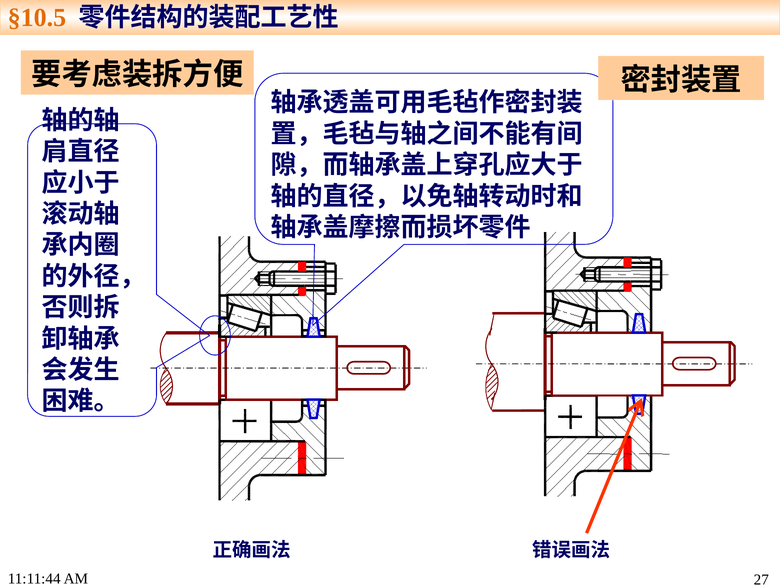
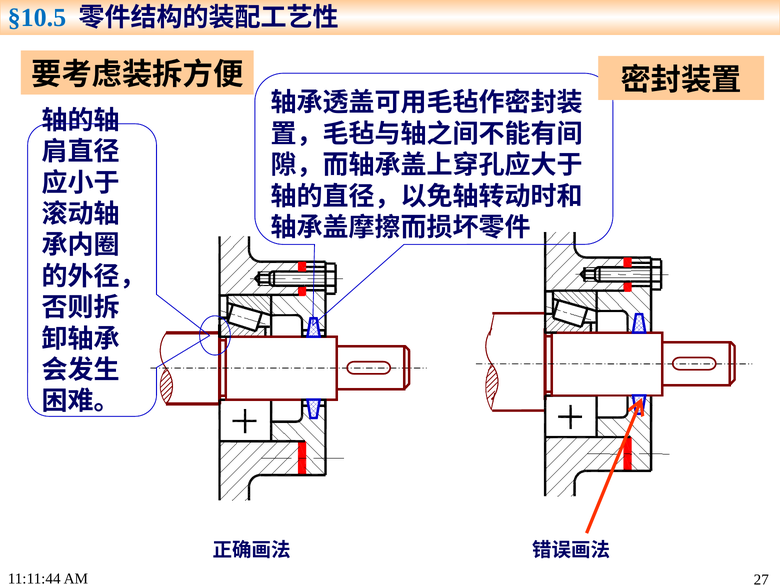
§10.5 colour: orange -> blue
